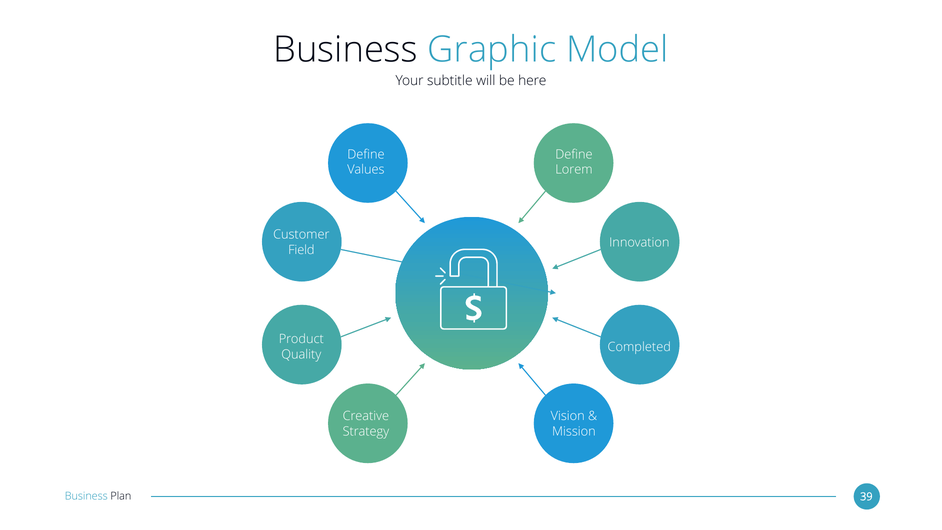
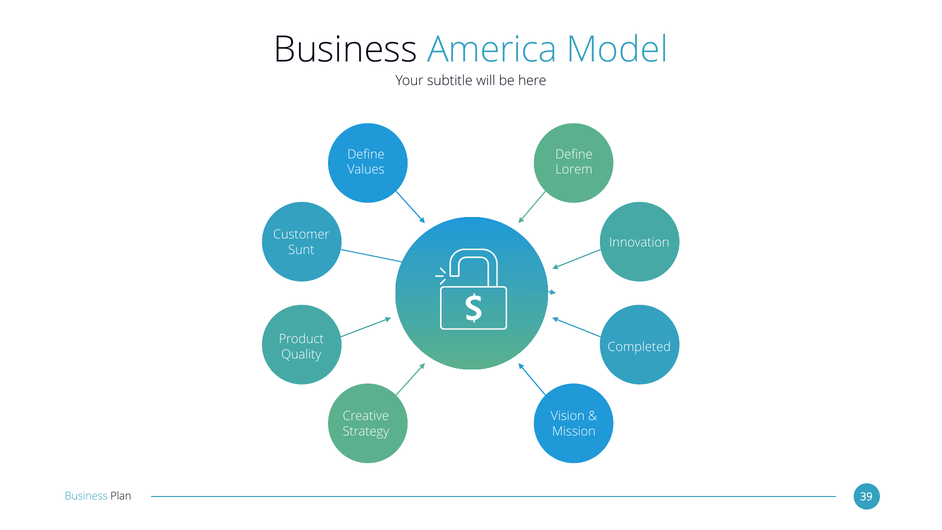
Graphic: Graphic -> America
Field: Field -> Sunt
